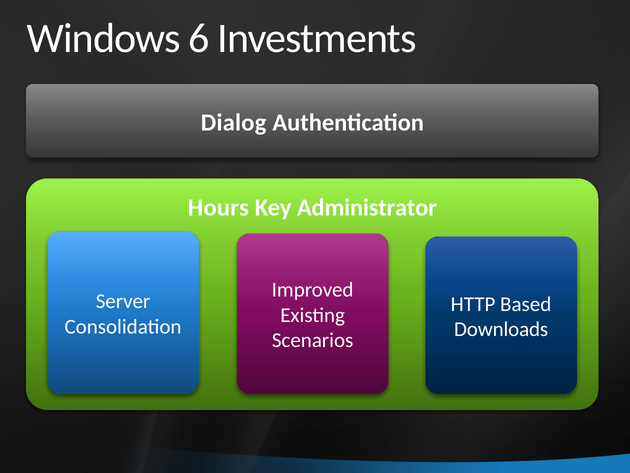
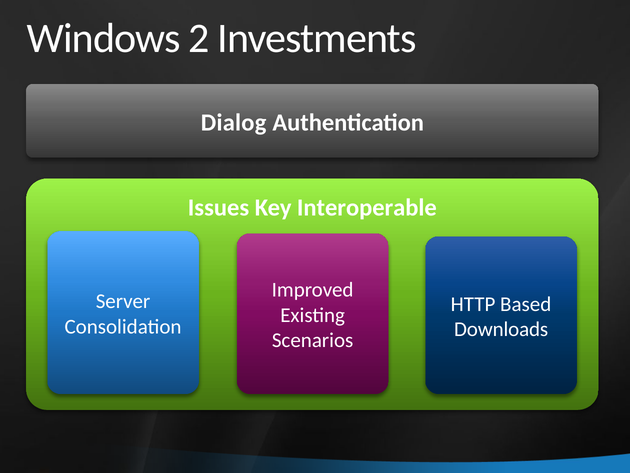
6: 6 -> 2
Hours: Hours -> Issues
Administrator: Administrator -> Interoperable
